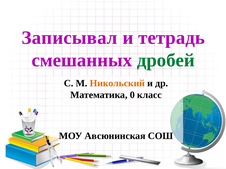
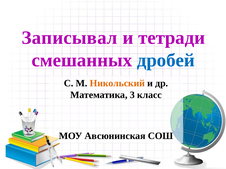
тетрадь: тетрадь -> тетради
дробей colour: green -> blue
0: 0 -> 3
